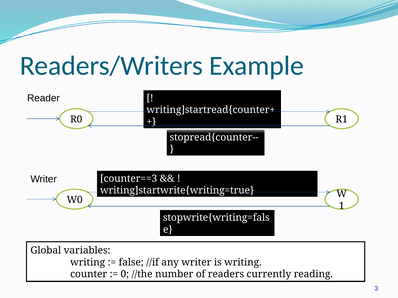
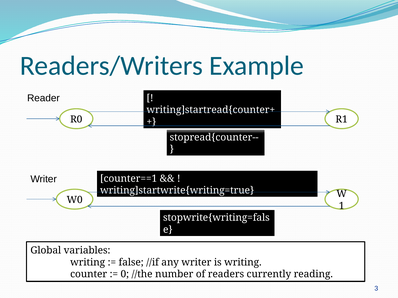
counter==3: counter==3 -> counter==1
